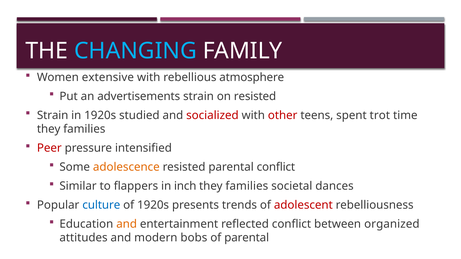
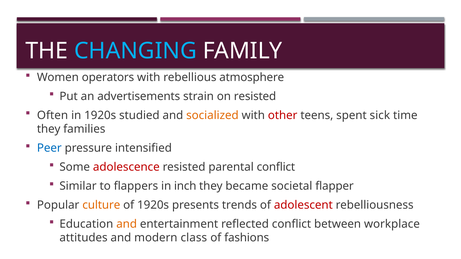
extensive: extensive -> operators
Strain at (53, 115): Strain -> Often
socialized colour: red -> orange
trot: trot -> sick
Peer colour: red -> blue
adolescence colour: orange -> red
families at (247, 186): families -> became
dances: dances -> flapper
culture colour: blue -> orange
organized: organized -> workplace
bobs: bobs -> class
of parental: parental -> fashions
